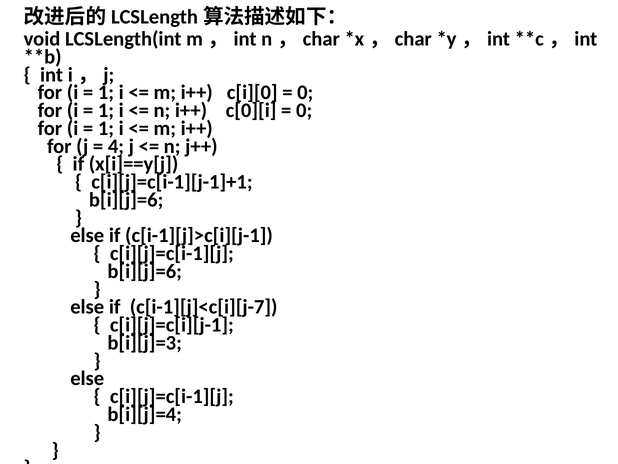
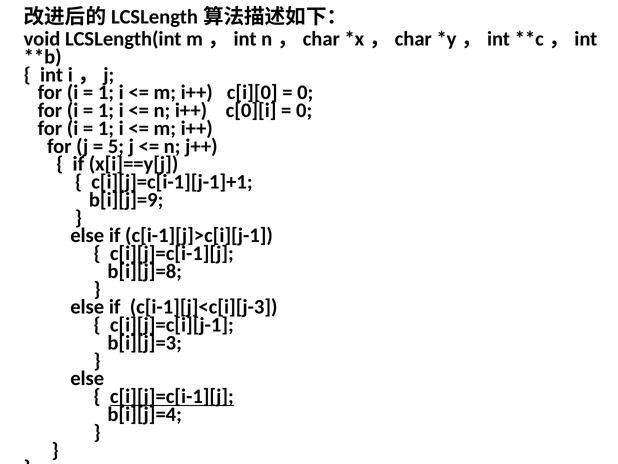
4: 4 -> 5
b[i][j]=6 at (126, 200): b[i][j]=6 -> b[i][j]=9
b[i][j]=6 at (145, 271): b[i][j]=6 -> b[i][j]=8
c[i-1][j]<c[i][j-7: c[i-1][j]<c[i][j-7 -> c[i-1][j]<c[i][j-3
c[i][j]=c[i-1][j at (172, 396) underline: none -> present
